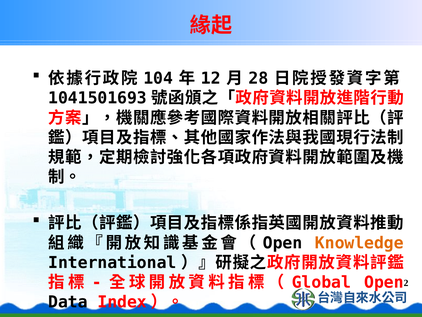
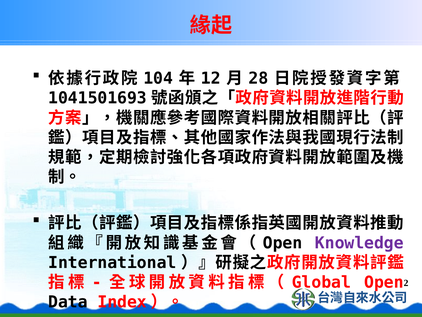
Knowledge colour: orange -> purple
